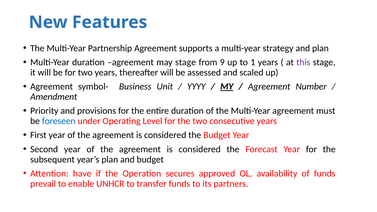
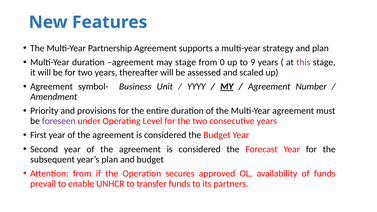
9: 9 -> 0
1: 1 -> 9
foreseen colour: blue -> purple
Attention have: have -> from
